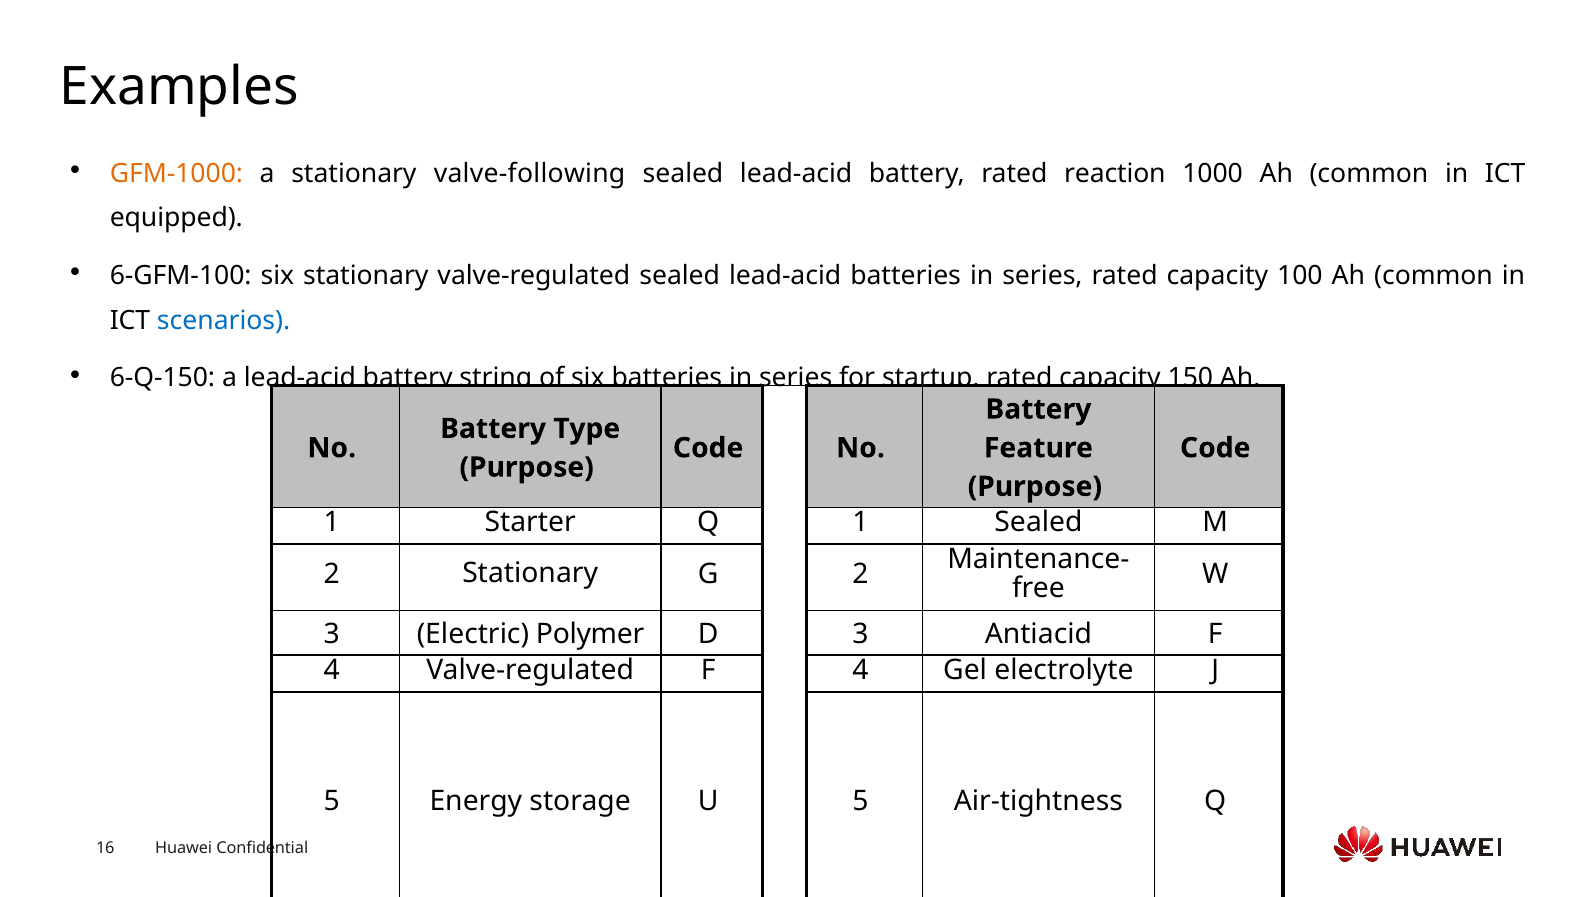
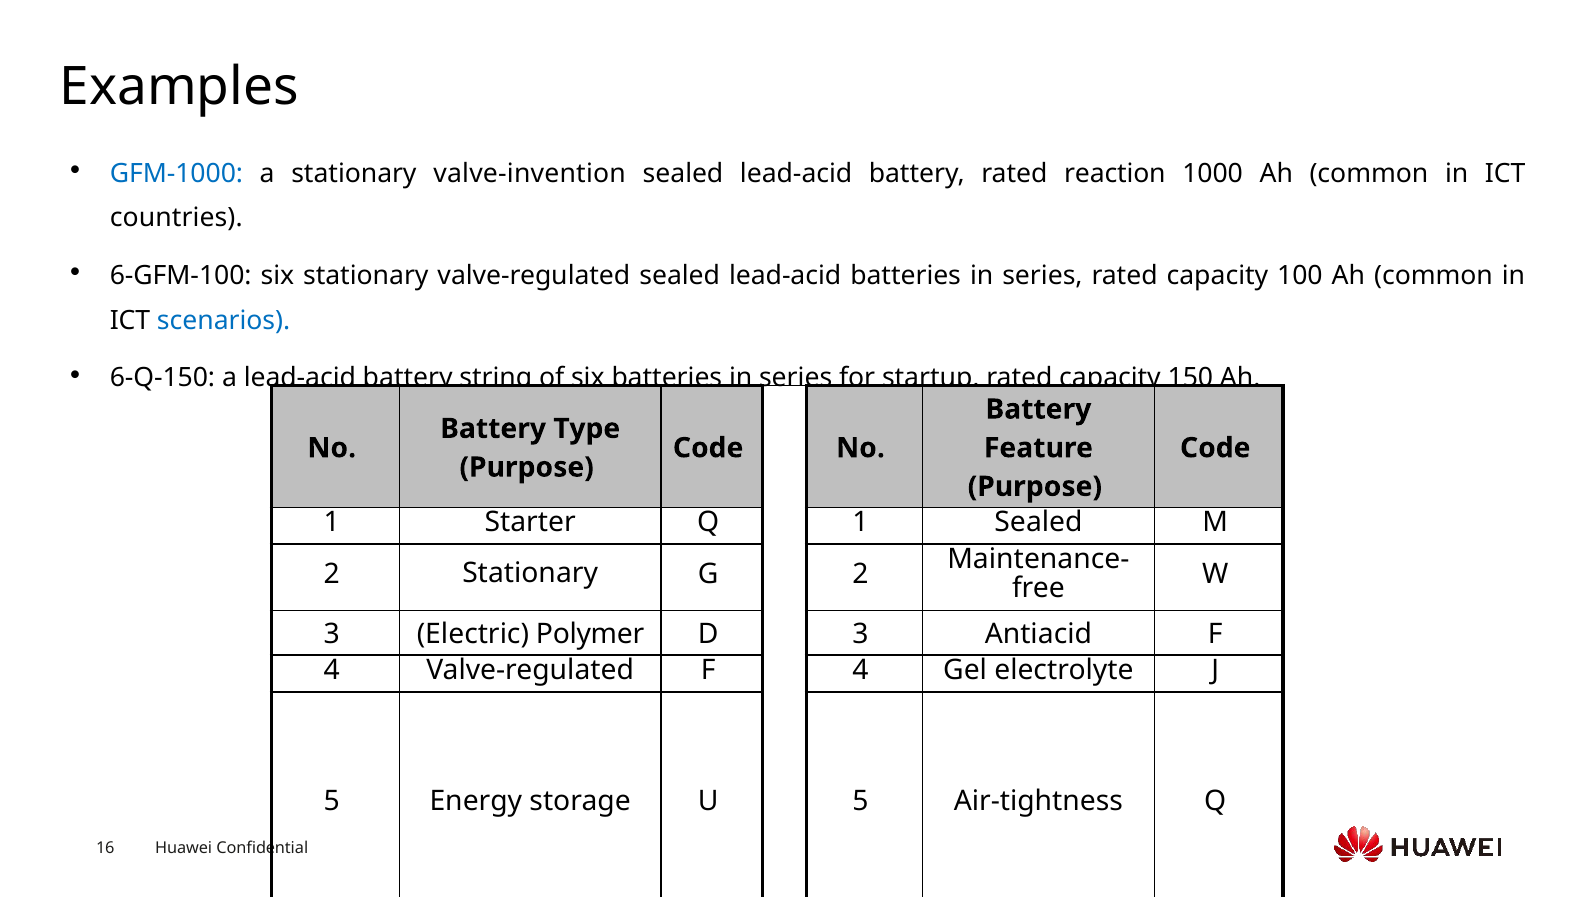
GFM-1000 colour: orange -> blue
valve-following: valve-following -> valve-invention
equipped: equipped -> countries
